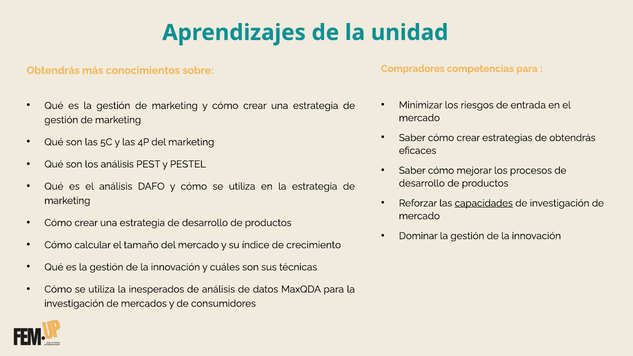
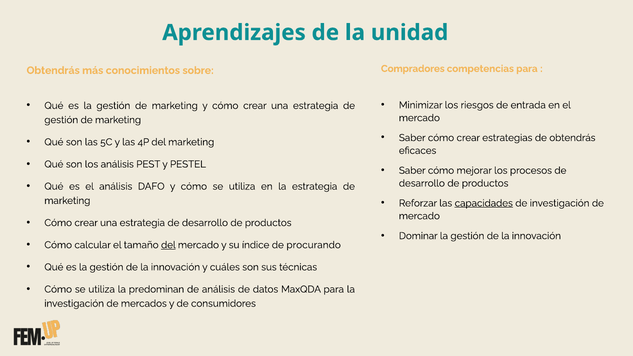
del at (168, 245) underline: none -> present
crecimiento: crecimiento -> procurando
inesperados: inesperados -> predominan
